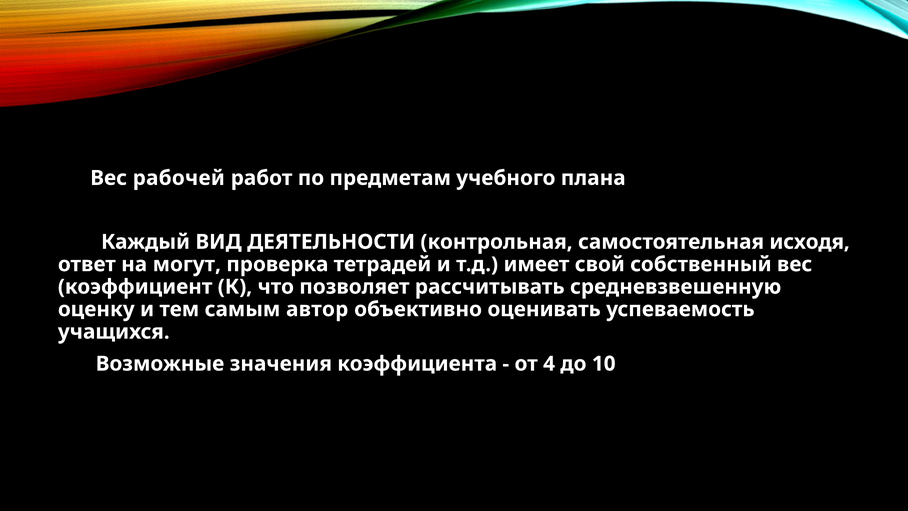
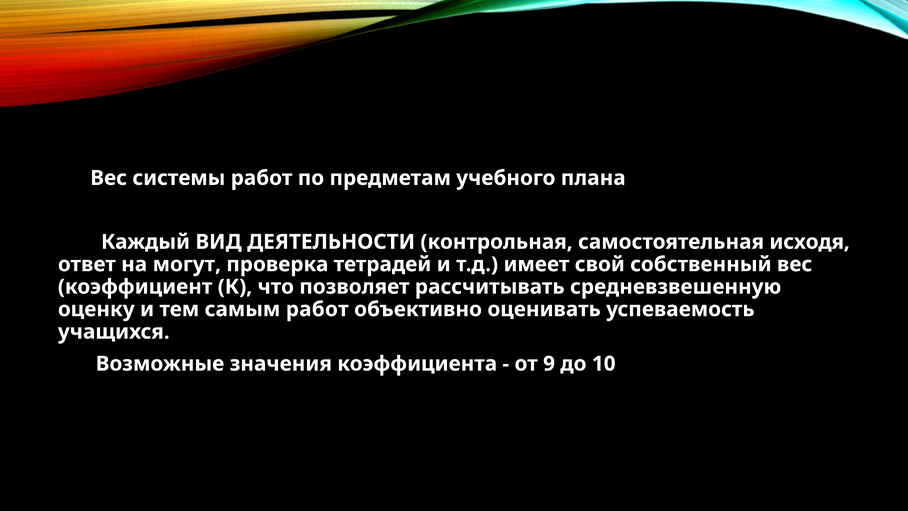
рабочей: рабочей -> системы
самым автор: автор -> работ
4: 4 -> 9
